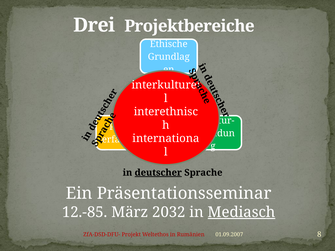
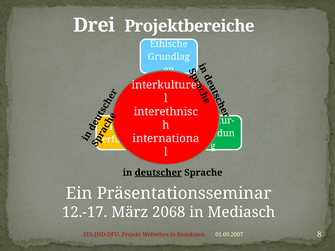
12.-85: 12.-85 -> 12.-17
2032: 2032 -> 2068
Mediasch underline: present -> none
